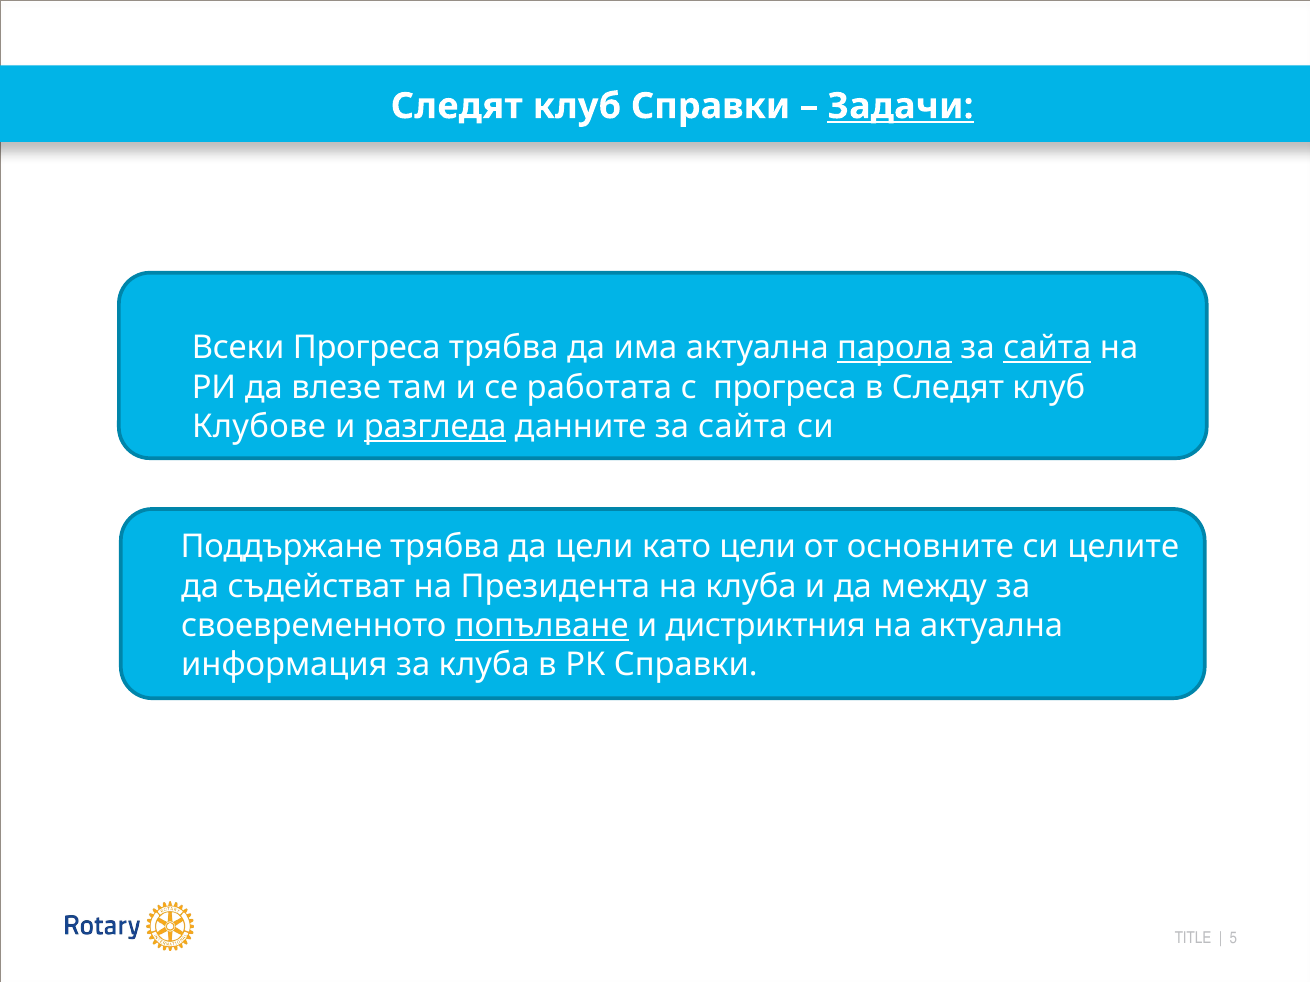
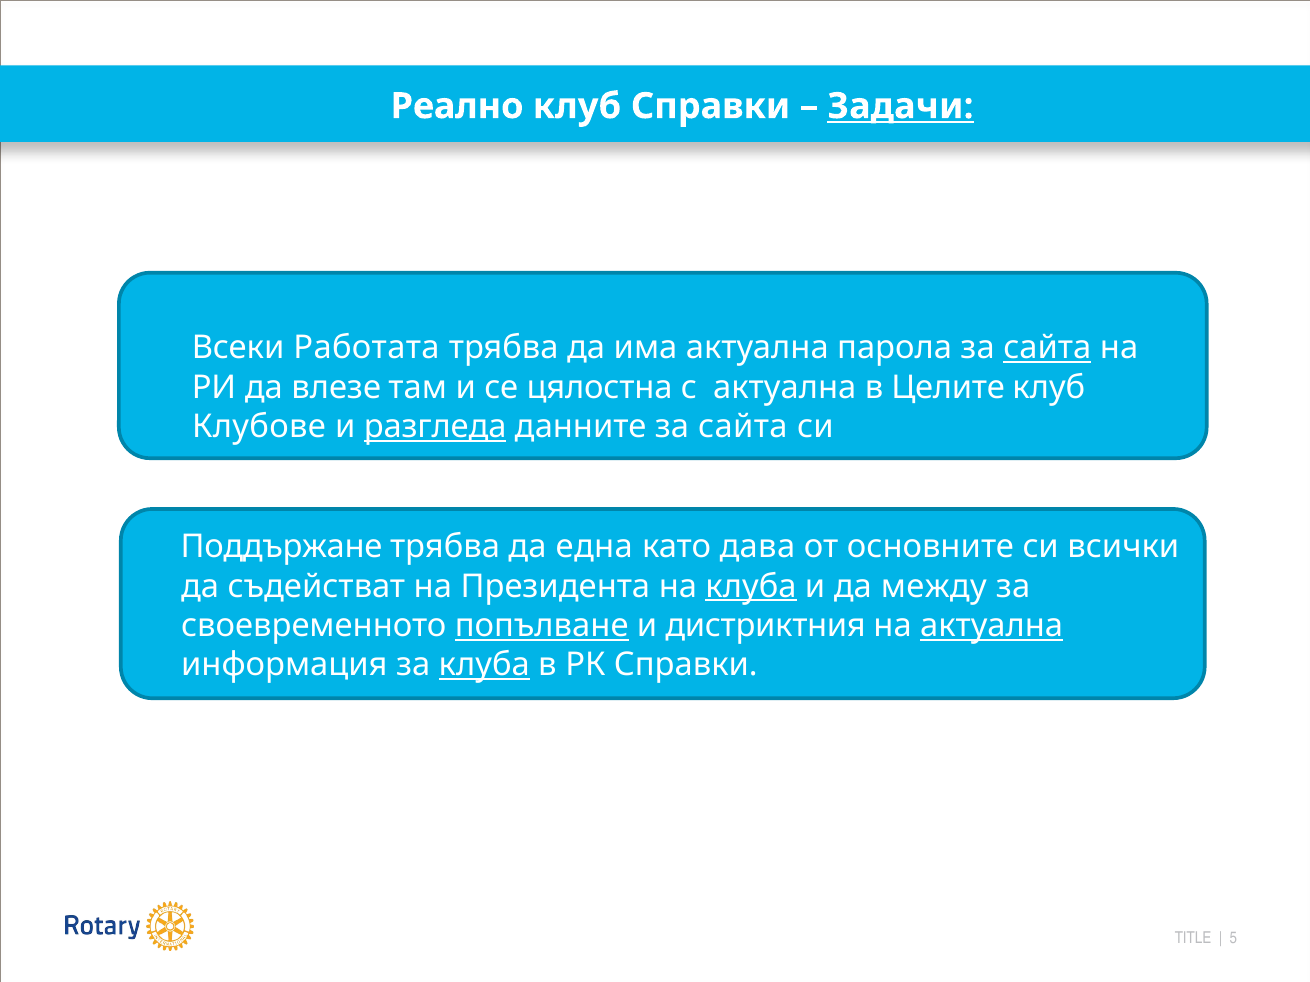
Следят at (457, 106): Следят -> Реално
Всеки Прогреса: Прогреса -> Работата
парола underline: present -> none
работата: работата -> цялостна
с прогреса: прогреса -> актуална
в Следят: Следят -> Целите
да цели: цели -> една
като цели: цели -> дава
целите: целите -> всички
клуба at (751, 587) underline: none -> present
актуална at (992, 626) underline: none -> present
клуба at (484, 665) underline: none -> present
